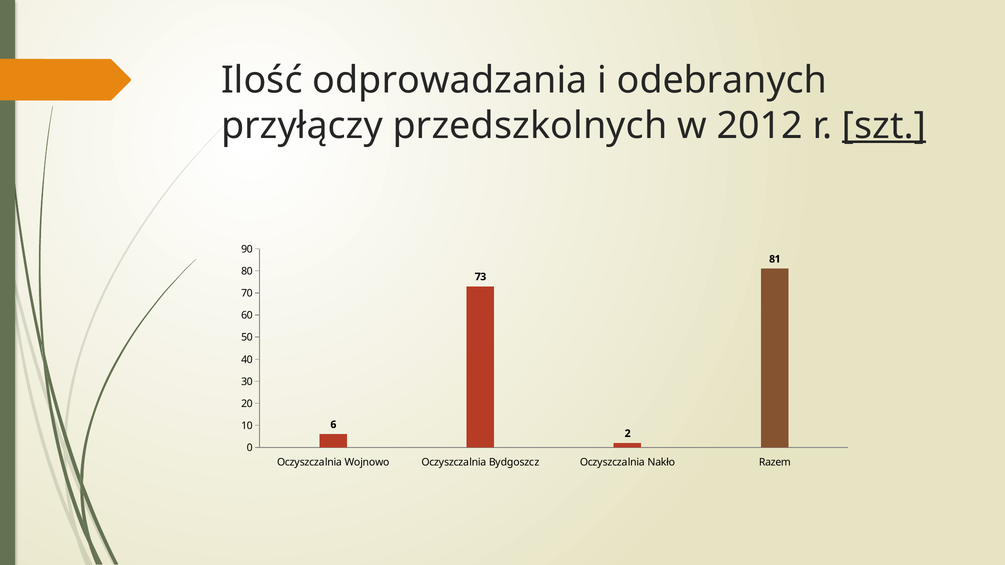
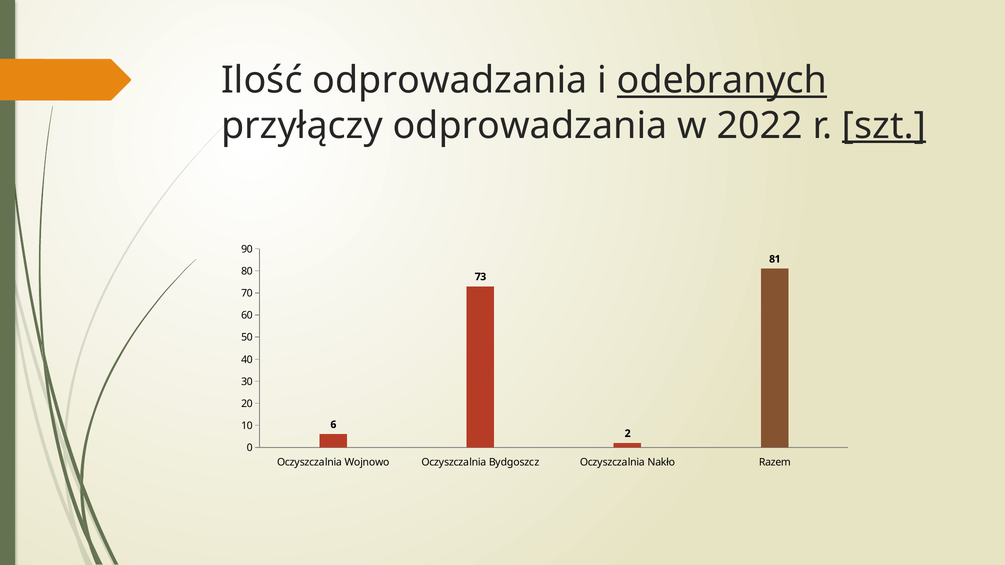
odebranych underline: none -> present
przyłączy przedszkolnych: przedszkolnych -> odprowadzania
2012: 2012 -> 2022
